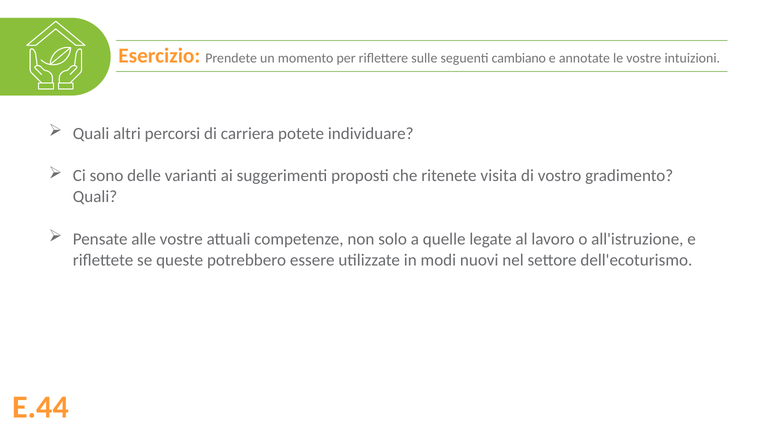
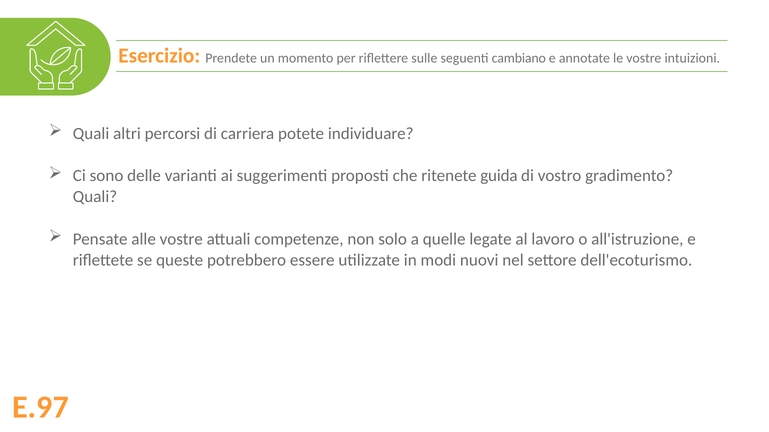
visita: visita -> guida
E.44: E.44 -> E.97
